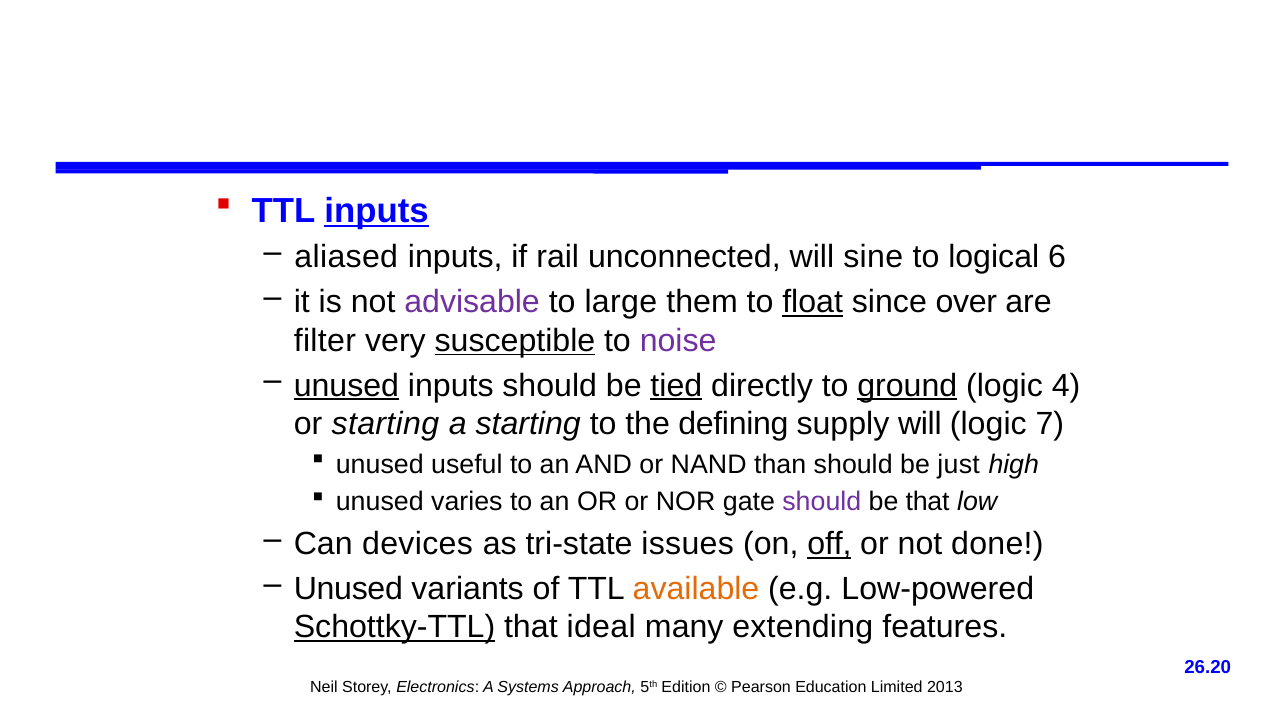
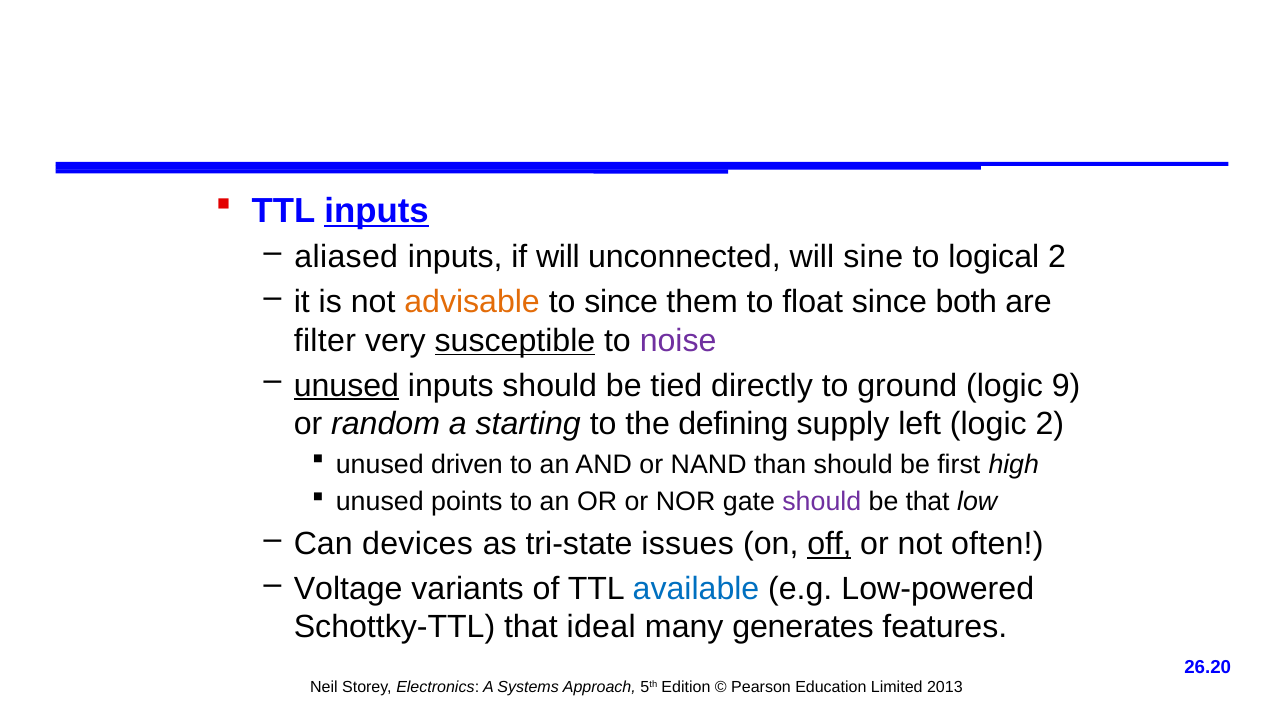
if rail: rail -> will
logical 6: 6 -> 2
advisable colour: purple -> orange
to large: large -> since
float underline: present -> none
over: over -> both
tied underline: present -> none
ground underline: present -> none
4: 4 -> 9
or starting: starting -> random
supply will: will -> left
logic 7: 7 -> 2
useful: useful -> driven
just: just -> first
varies: varies -> points
done: done -> often
Unused at (348, 589): Unused -> Voltage
available colour: orange -> blue
Schottky-TTL underline: present -> none
extending: extending -> generates
